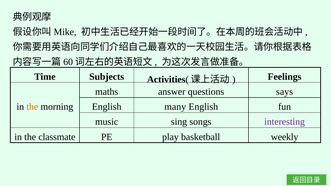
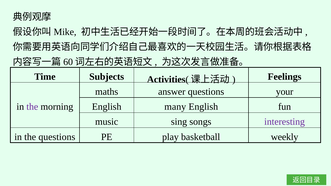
says: says -> your
the at (32, 107) colour: orange -> purple
the classmate: classmate -> questions
